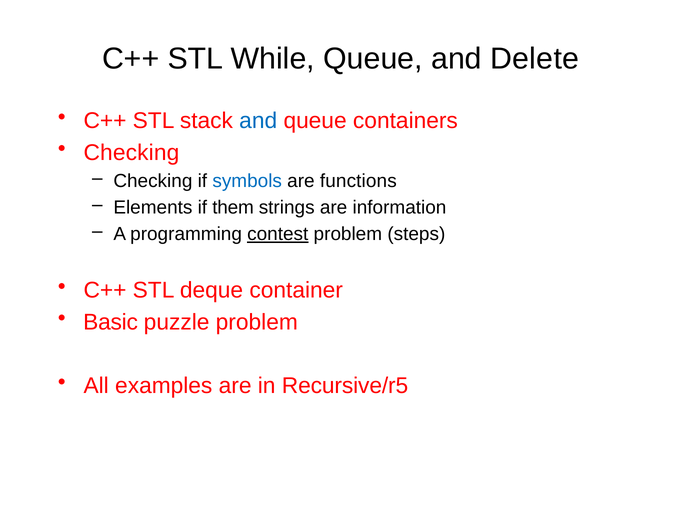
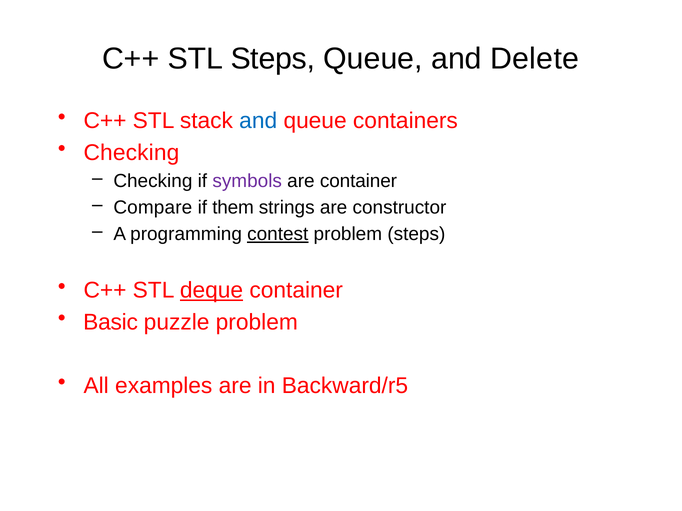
STL While: While -> Steps
symbols colour: blue -> purple
are functions: functions -> container
Elements: Elements -> Compare
information: information -> constructor
deque underline: none -> present
Recursive/r5: Recursive/r5 -> Backward/r5
